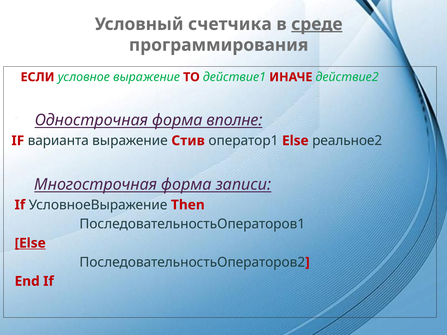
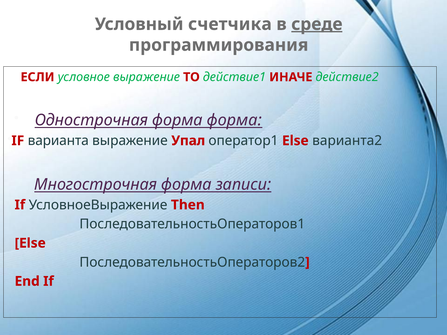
форма вполне: вполне -> форма
Стив: Стив -> Упал
реальное2: реальное2 -> варианта2
Else at (30, 243) underline: present -> none
